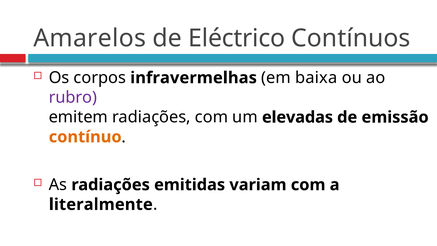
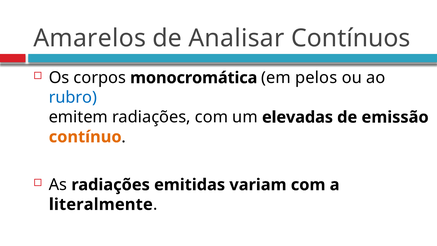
Eléctrico: Eléctrico -> Analisar
infravermelhas: infravermelhas -> monocromática
baixa: baixa -> pelos
rubro colour: purple -> blue
